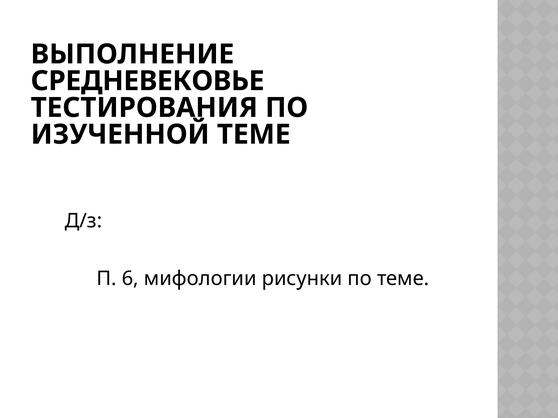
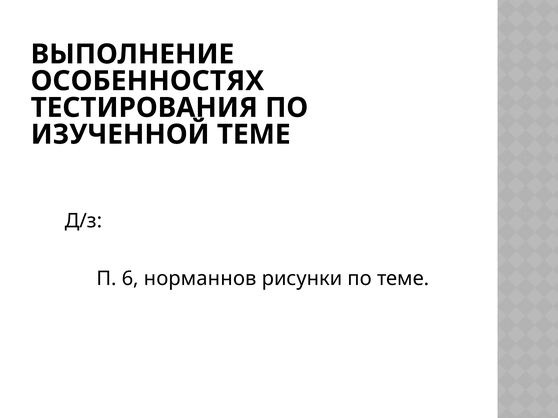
СРЕДНЕВЕКОВЬЕ: СРЕДНЕВЕКОВЬЕ -> ОСОБЕННОСТЯХ
мифологии: мифологии -> норманнов
